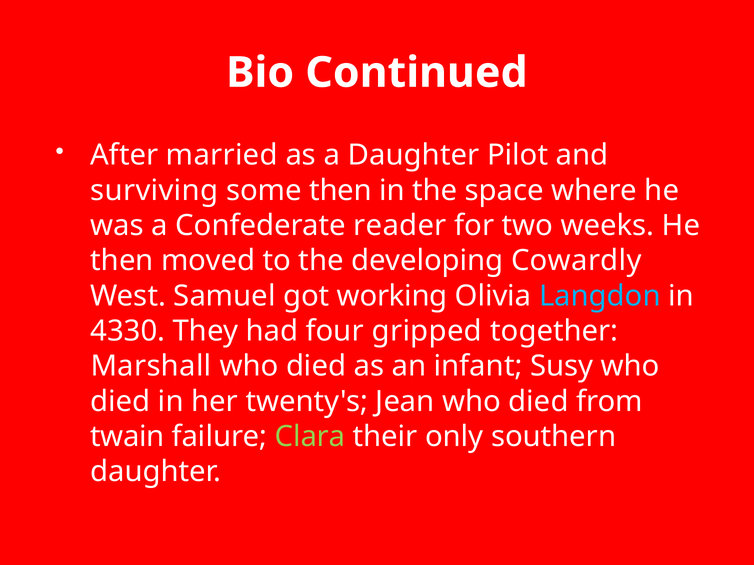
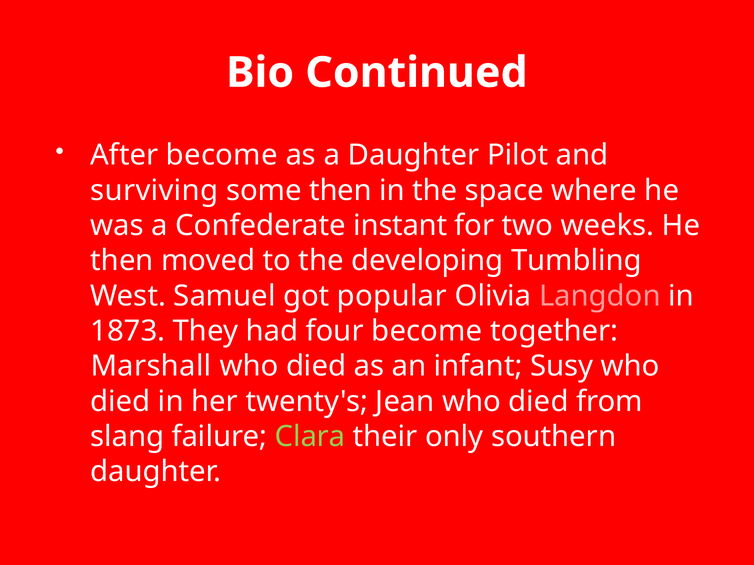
After married: married -> become
reader: reader -> instant
Cowardly: Cowardly -> Tumbling
working: working -> popular
Langdon colour: light blue -> pink
4330: 4330 -> 1873
four gripped: gripped -> become
twain: twain -> slang
